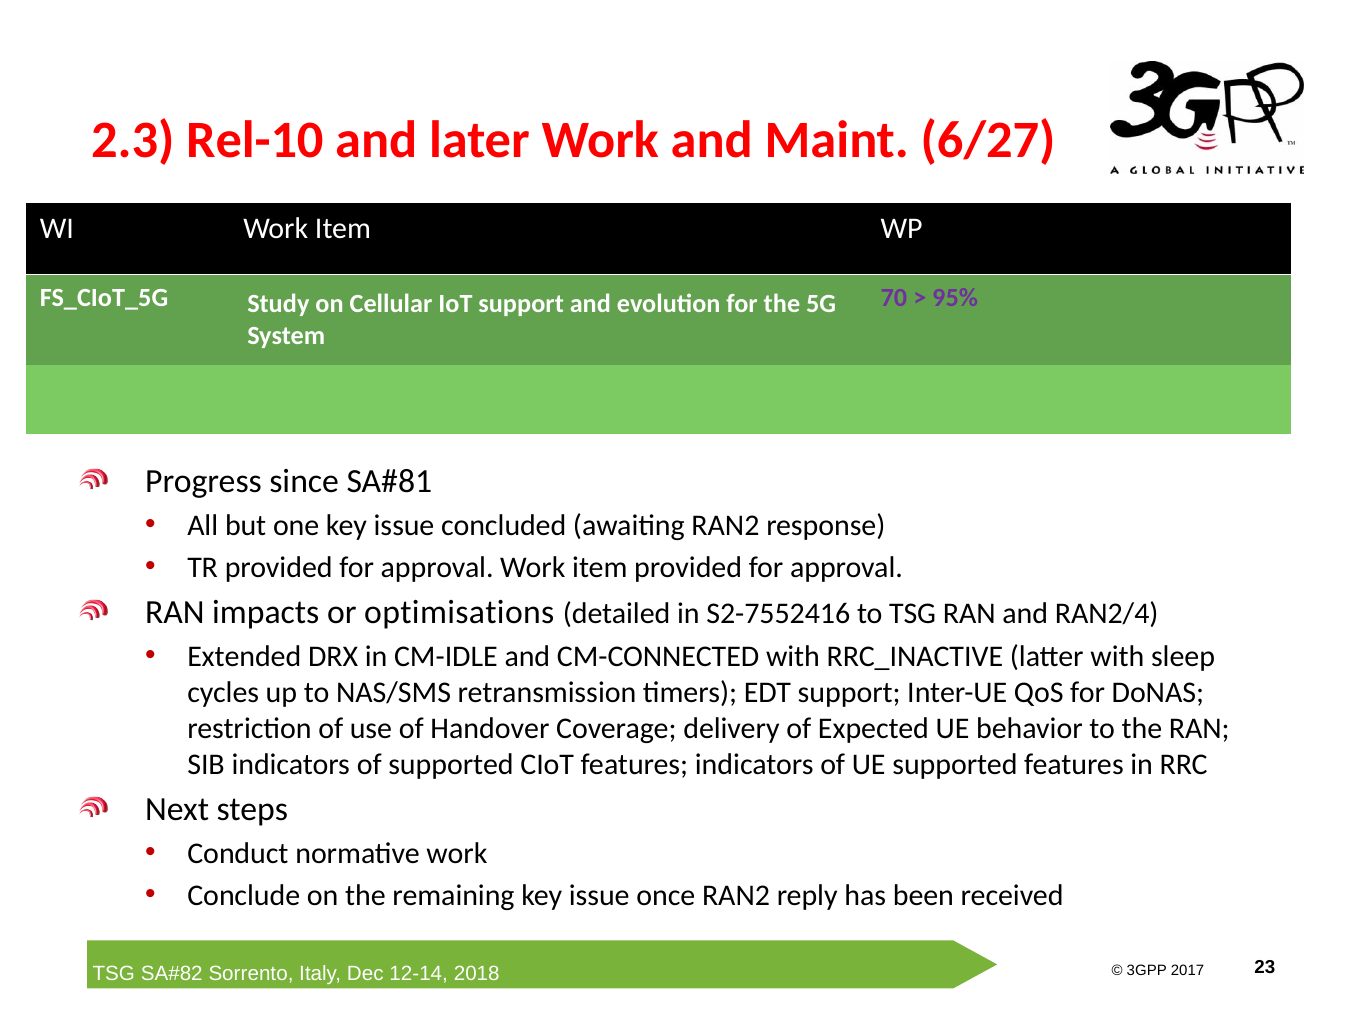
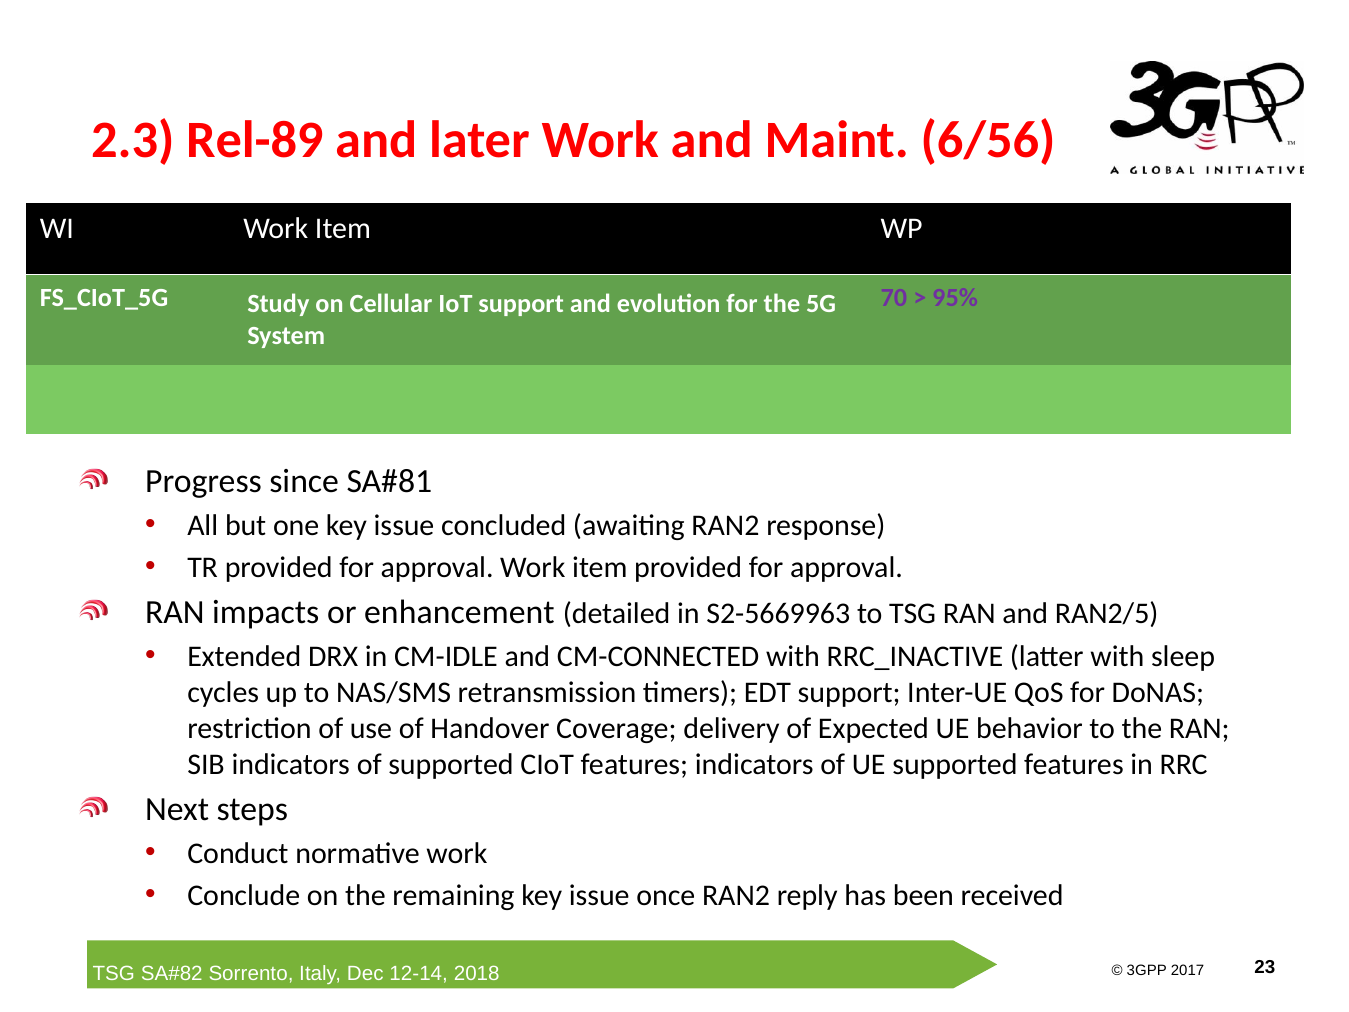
Rel-10: Rel-10 -> Rel-89
6/27: 6/27 -> 6/56
optimisations: optimisations -> enhancement
S2-7552416: S2-7552416 -> S2-5669963
RAN2/4: RAN2/4 -> RAN2/5
